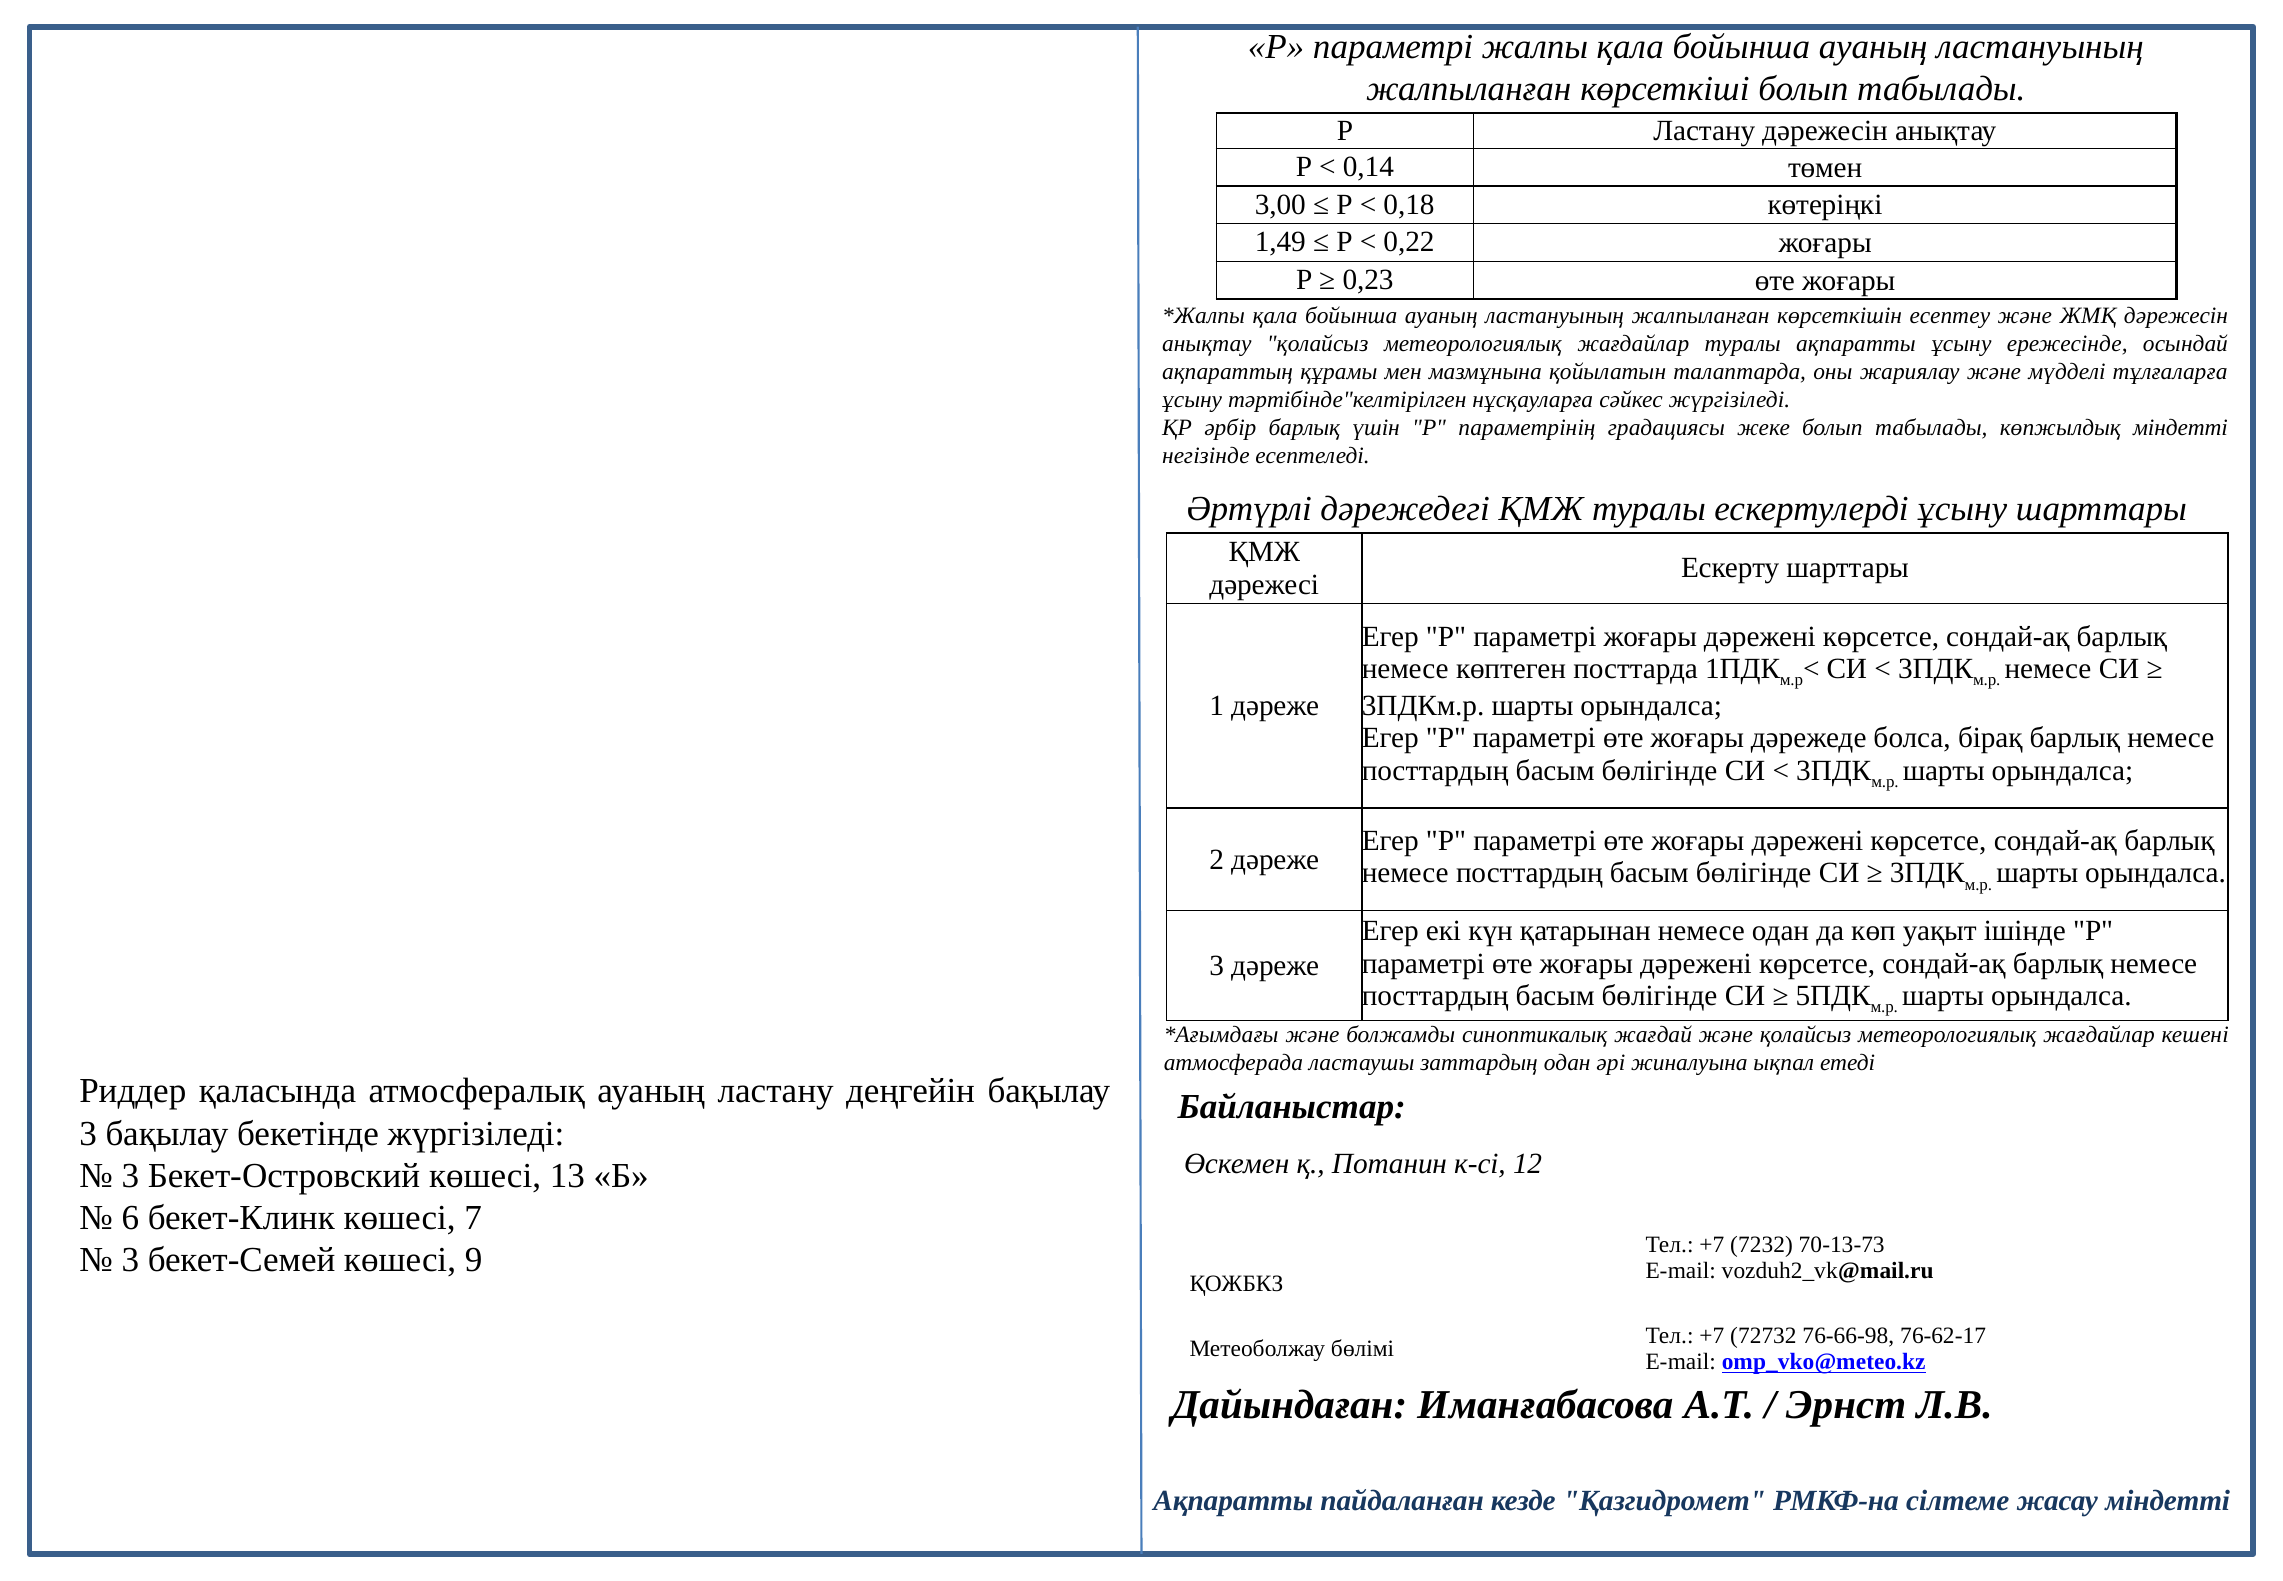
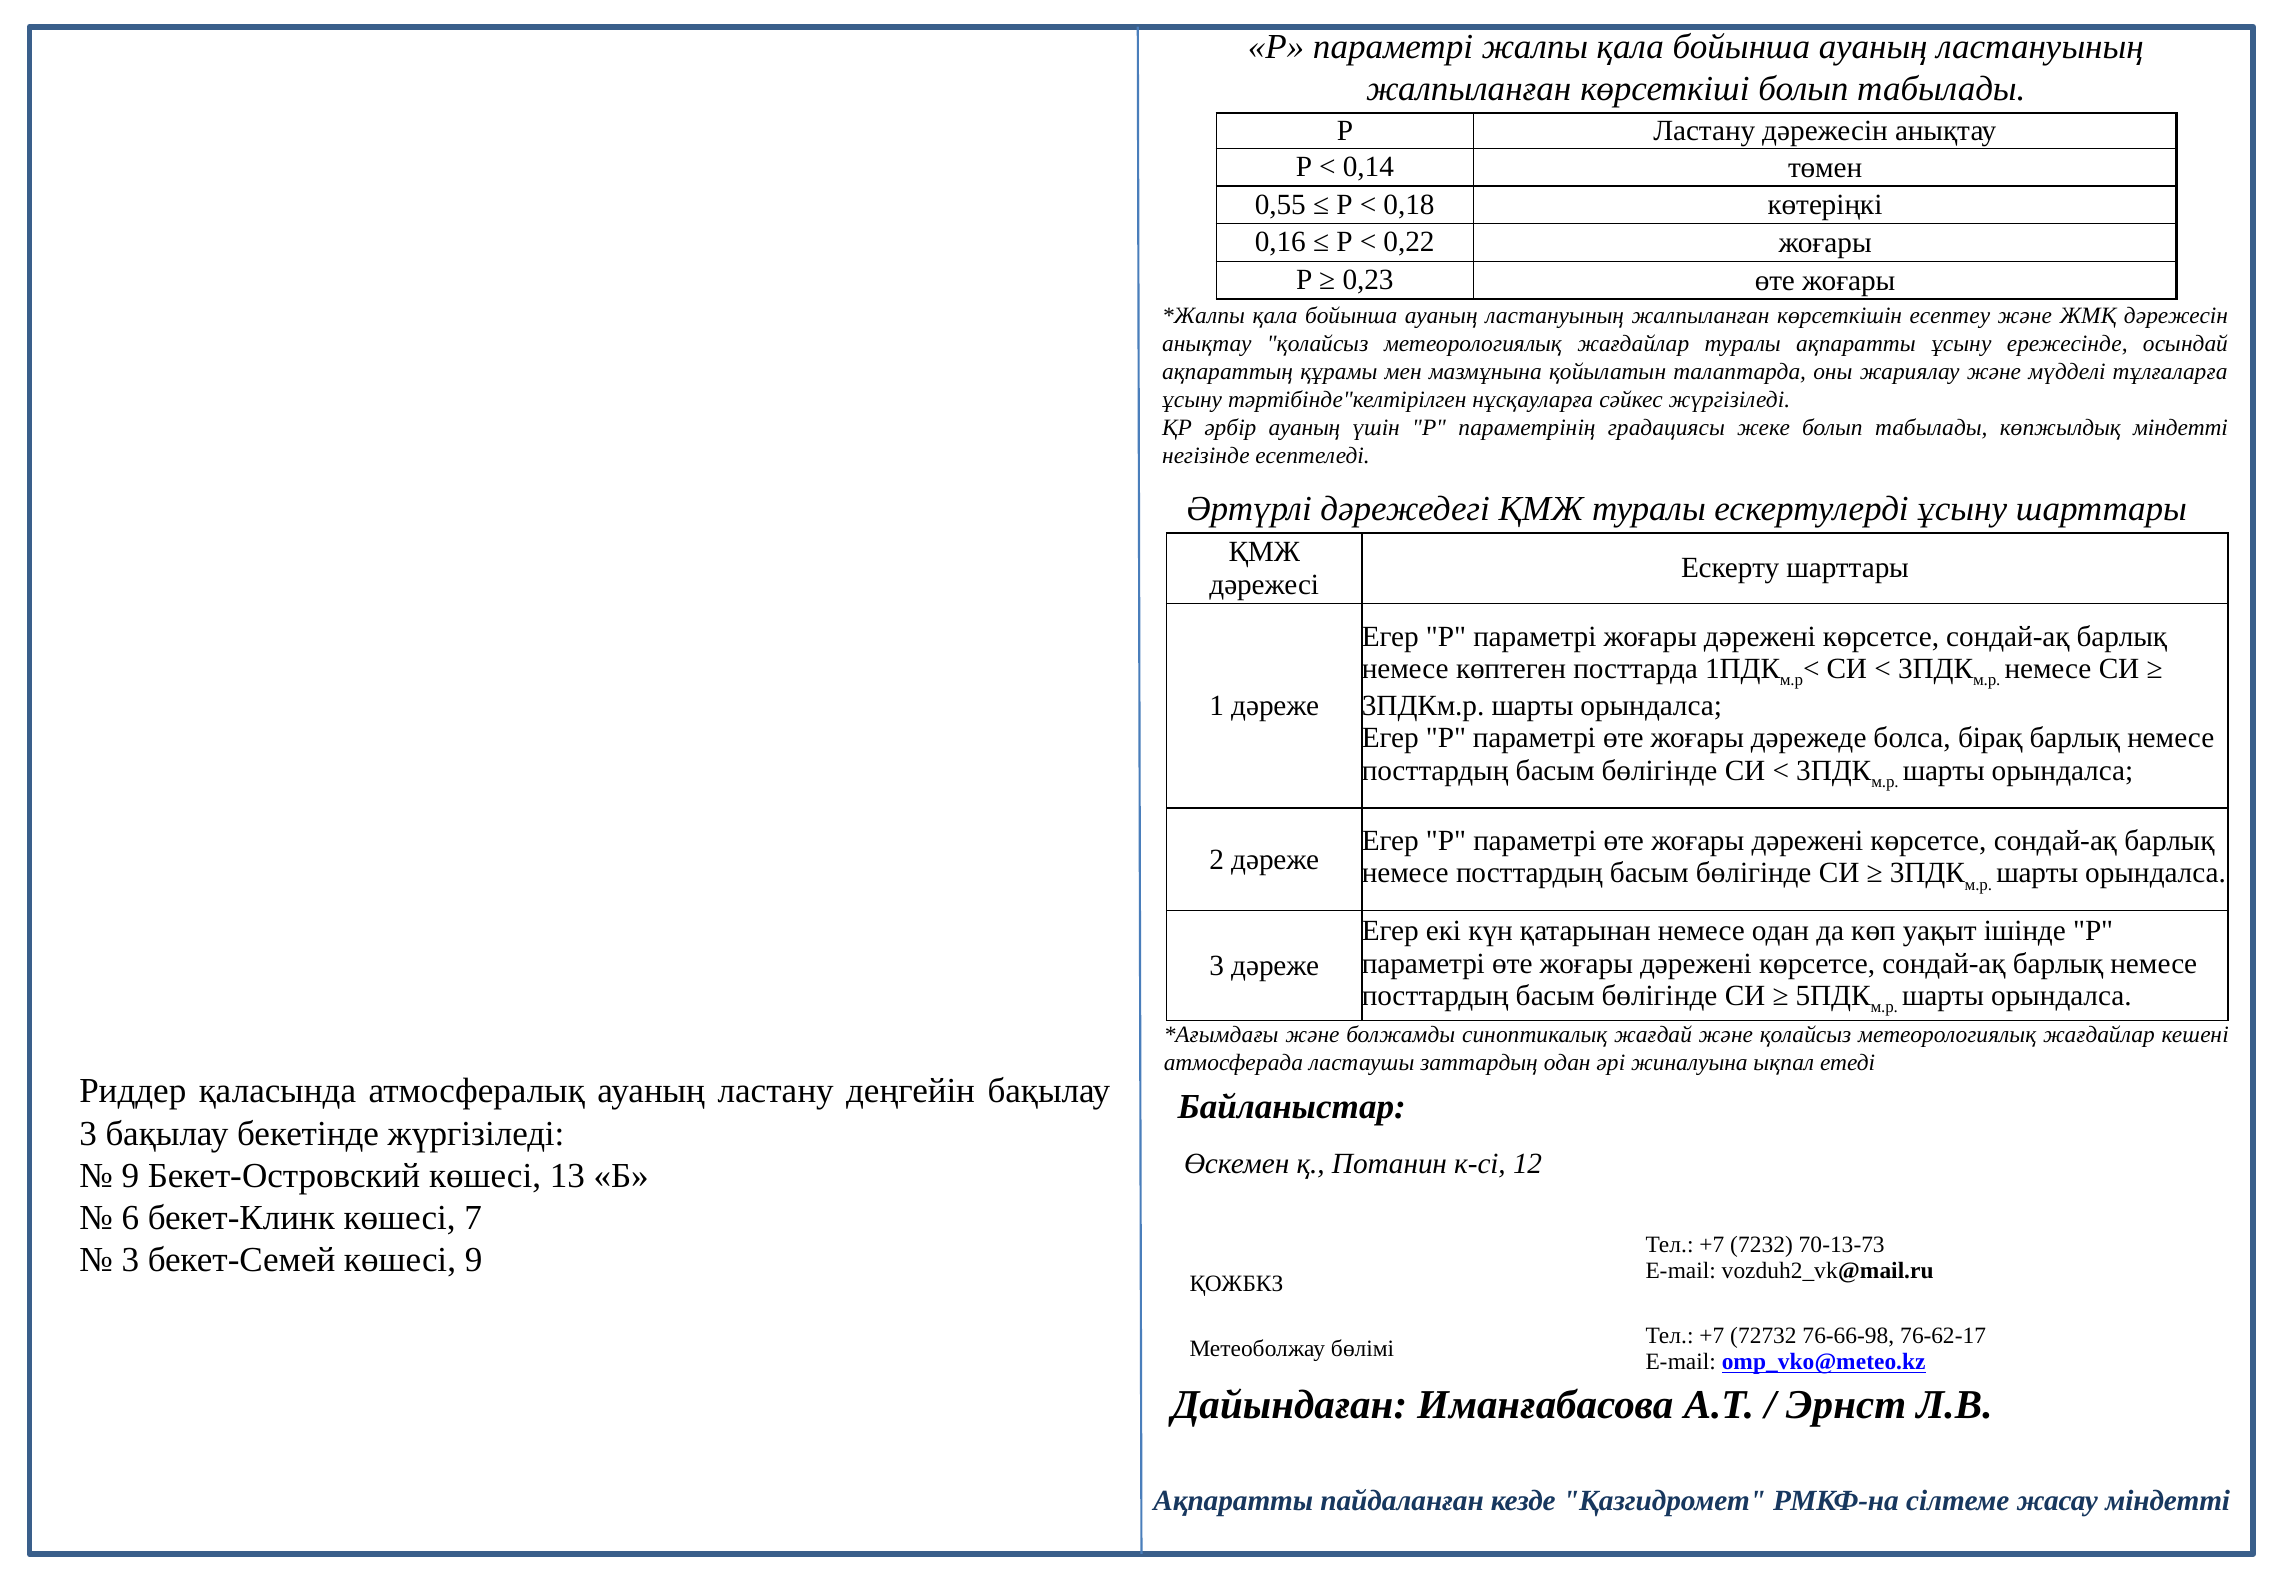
3,00: 3,00 -> 0,55
1,49: 1,49 -> 0,16
әрбір барлық: барлық -> ауаның
3 at (130, 1175): 3 -> 9
